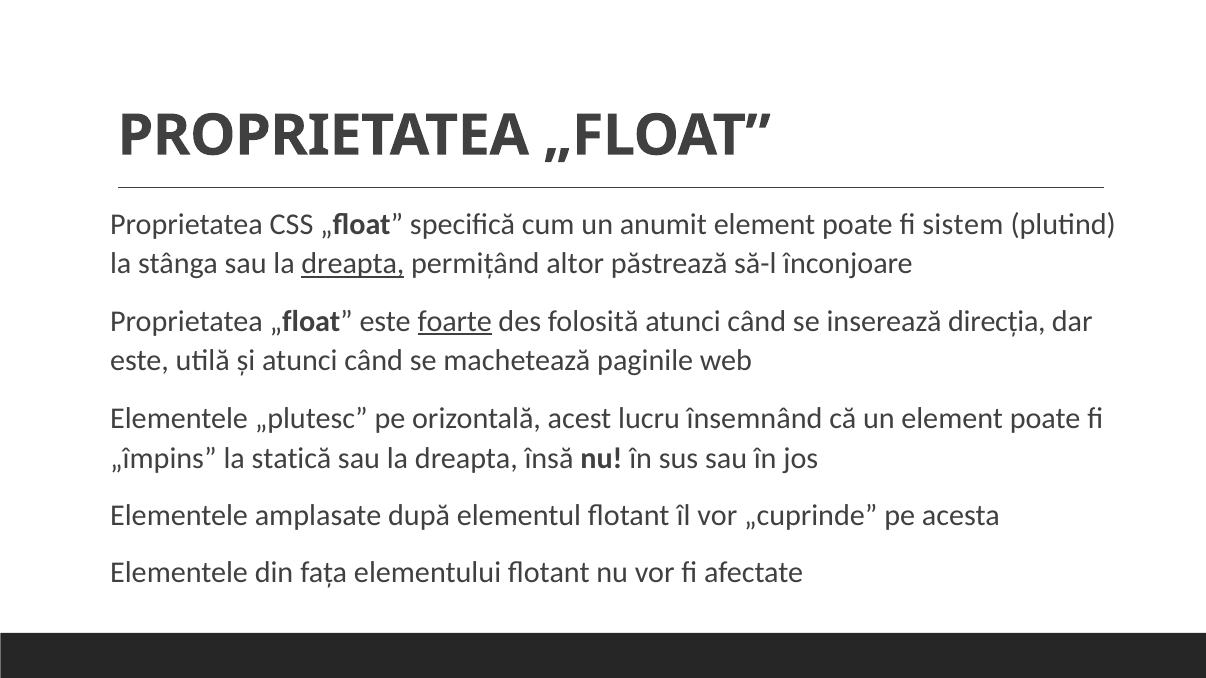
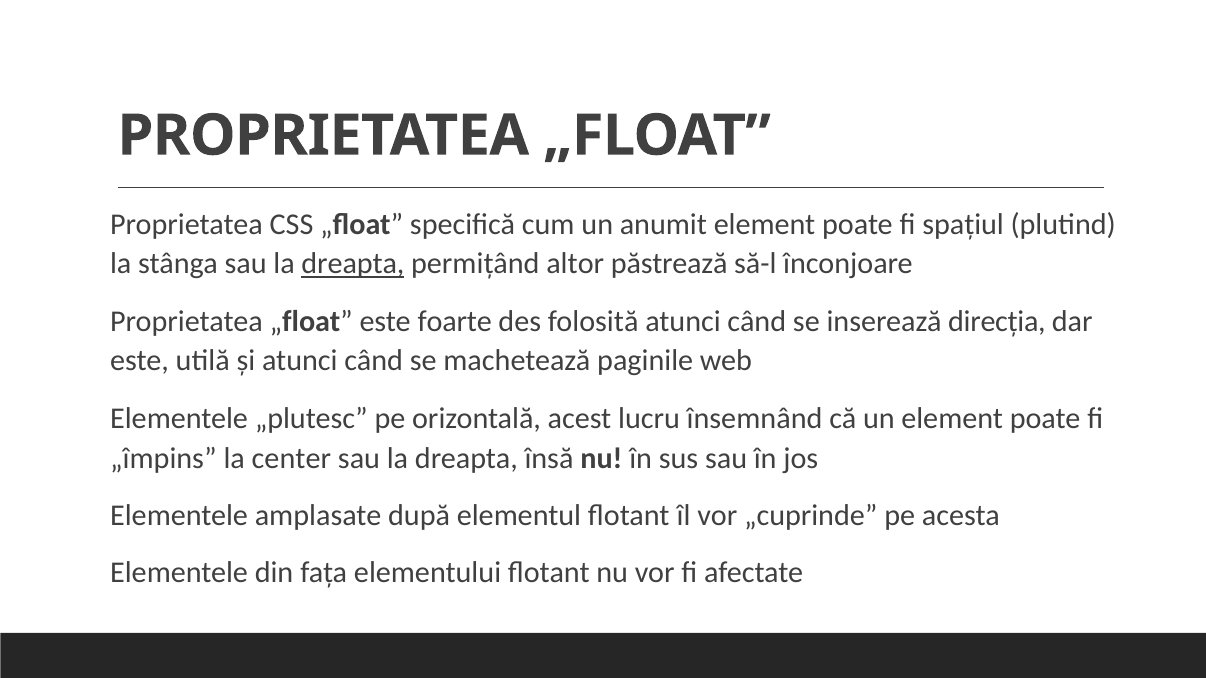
sistem: sistem -> spațiul
foarte underline: present -> none
statică: statică -> center
